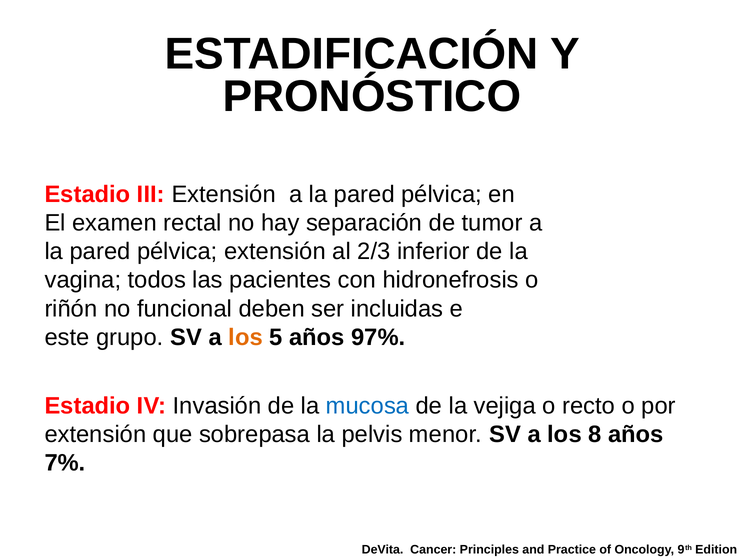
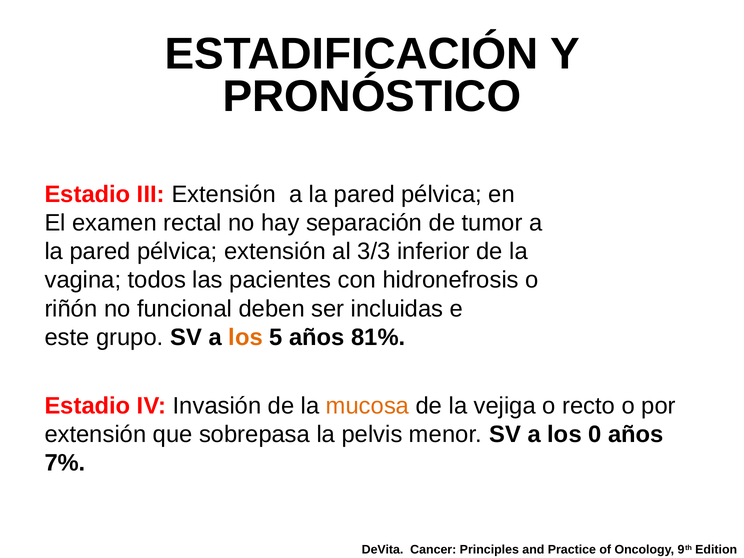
2/3: 2/3 -> 3/3
97%: 97% -> 81%
mucosa colour: blue -> orange
8: 8 -> 0
